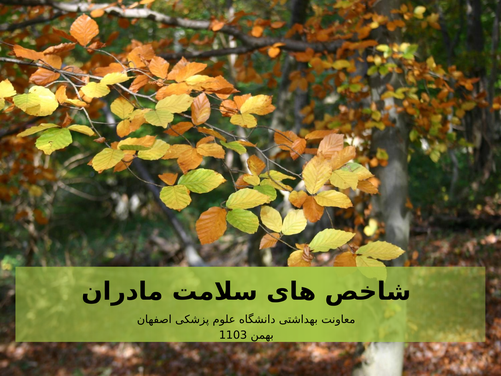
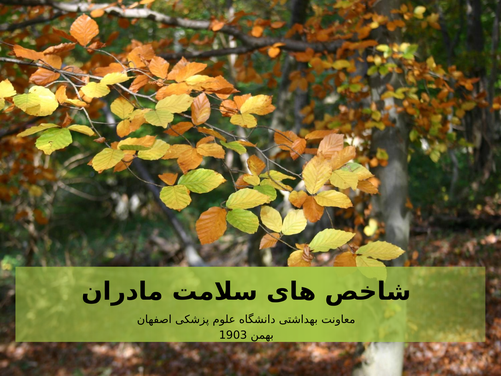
1103: 1103 -> 1903
